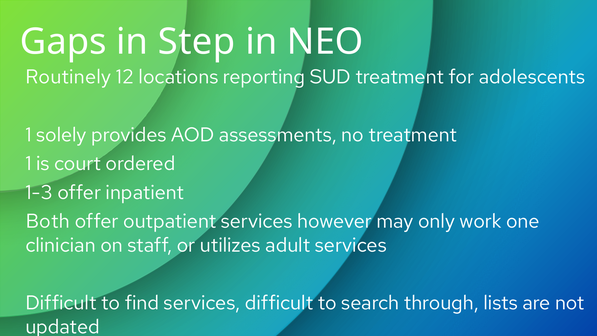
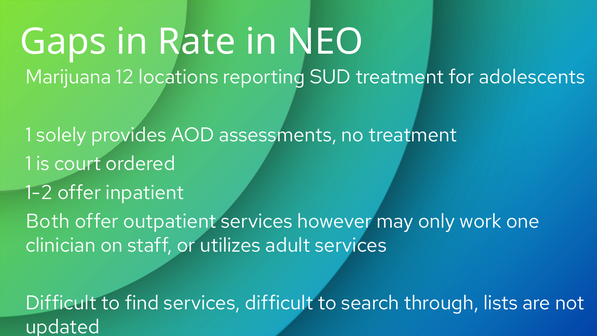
Step: Step -> Rate
Routinely: Routinely -> Marijuana
1-3: 1-3 -> 1-2
